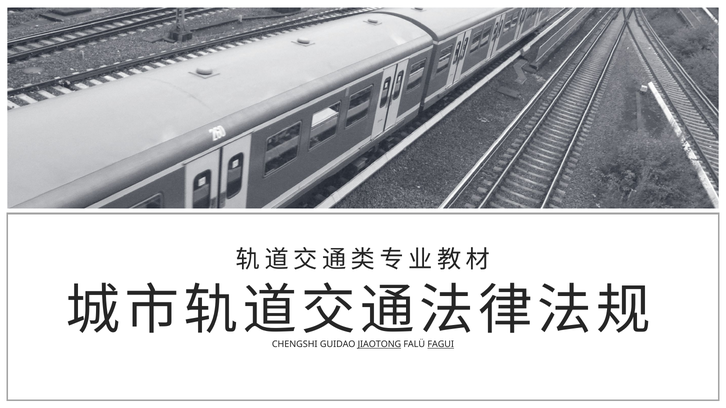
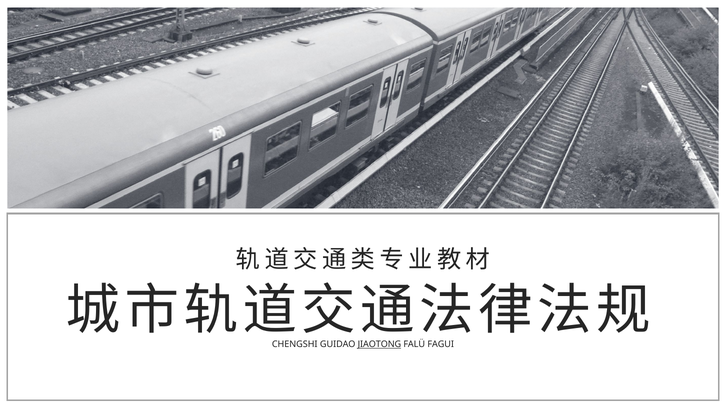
FAGUI underline: present -> none
